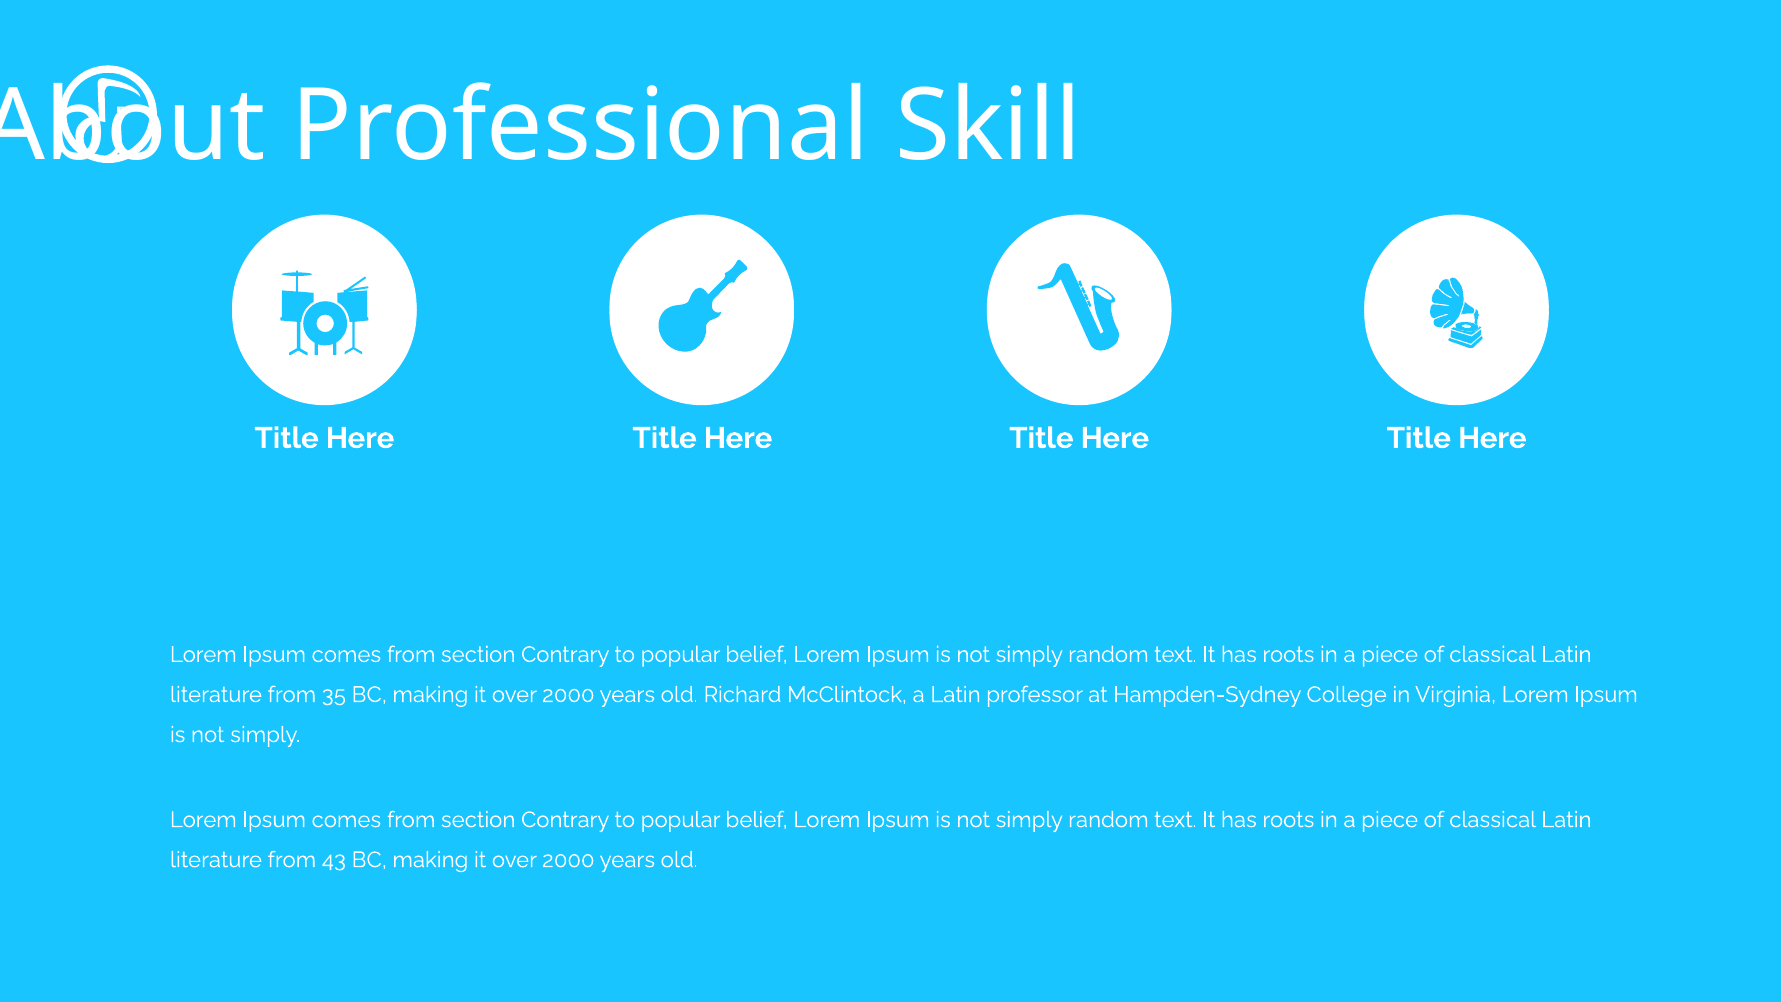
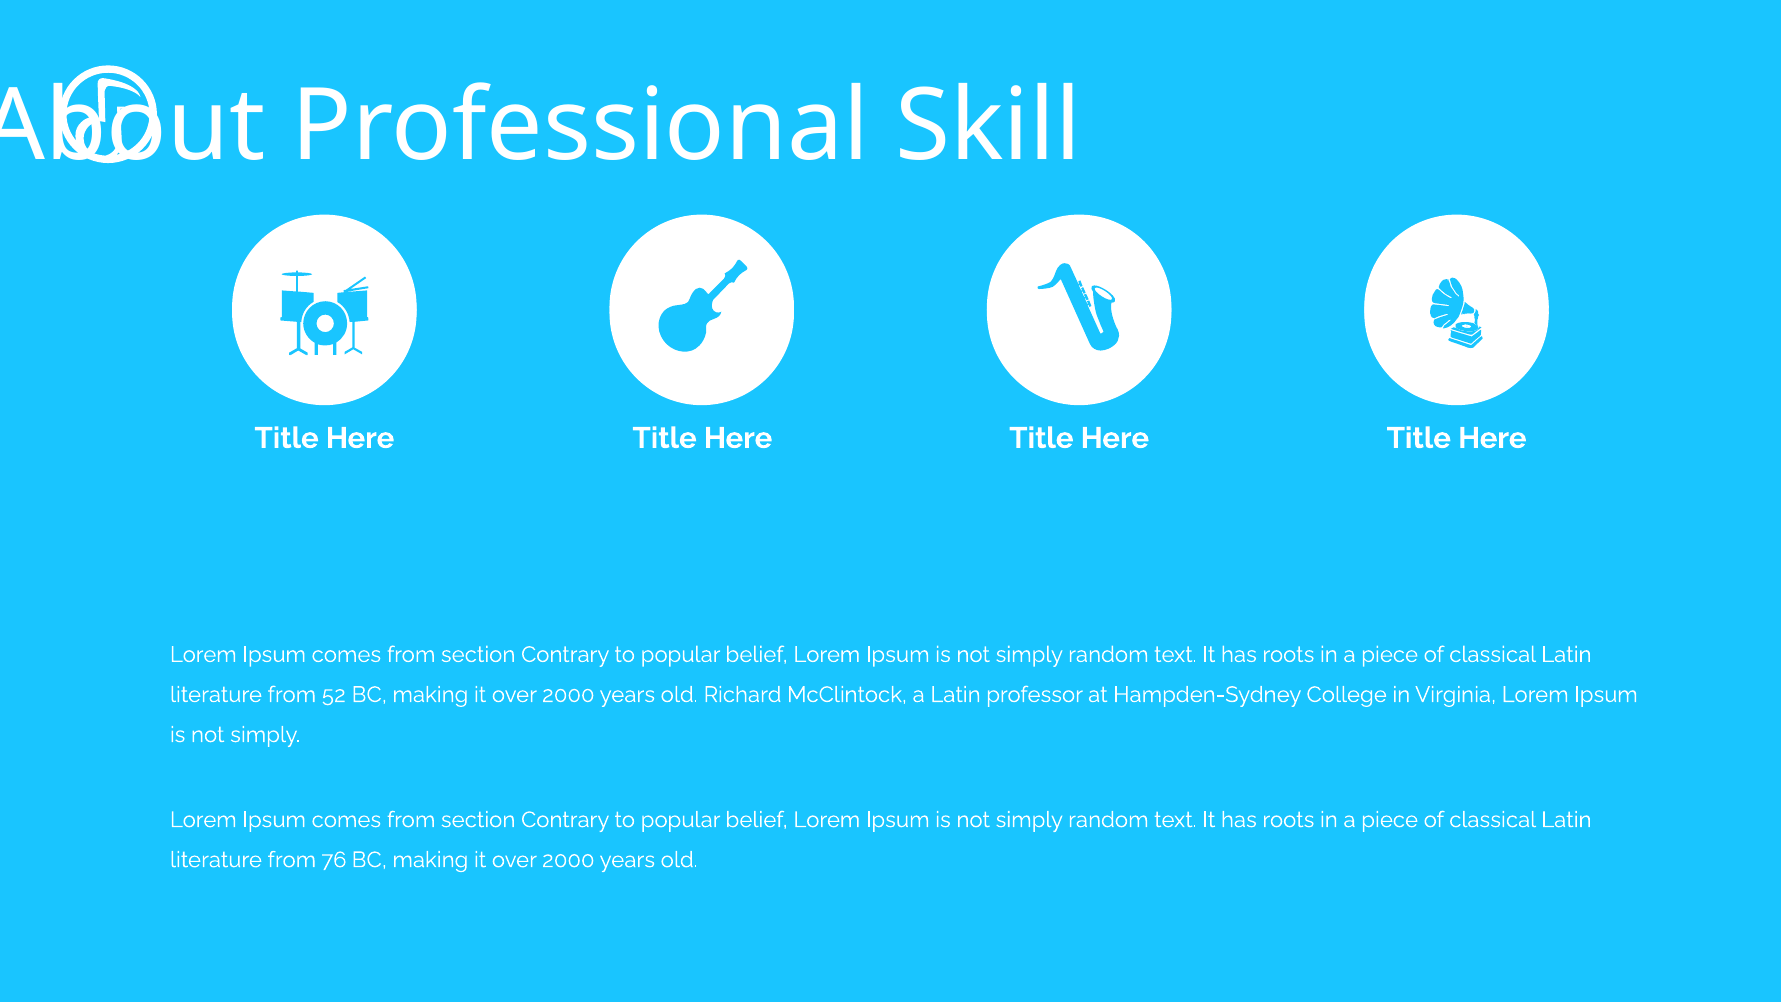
35: 35 -> 52
43: 43 -> 76
